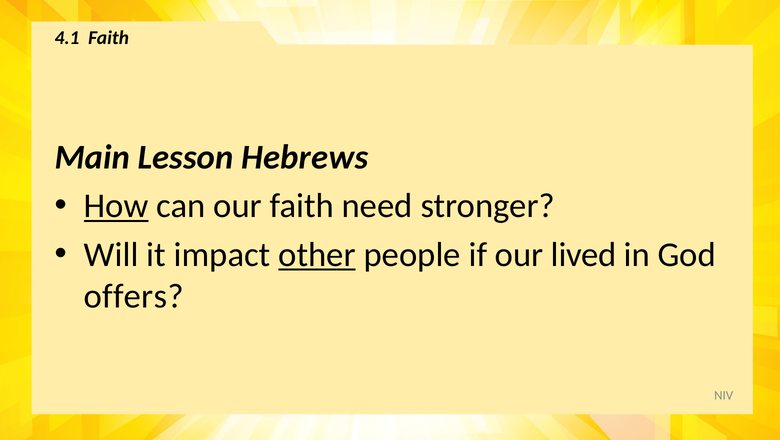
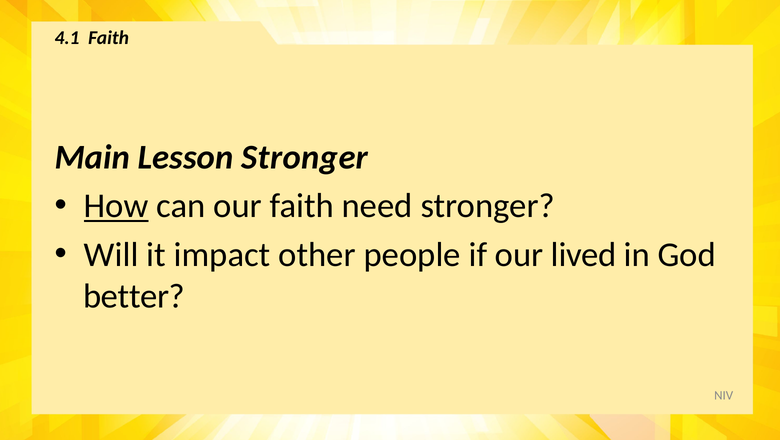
Lesson Hebrews: Hebrews -> Stronger
other underline: present -> none
offers: offers -> better
